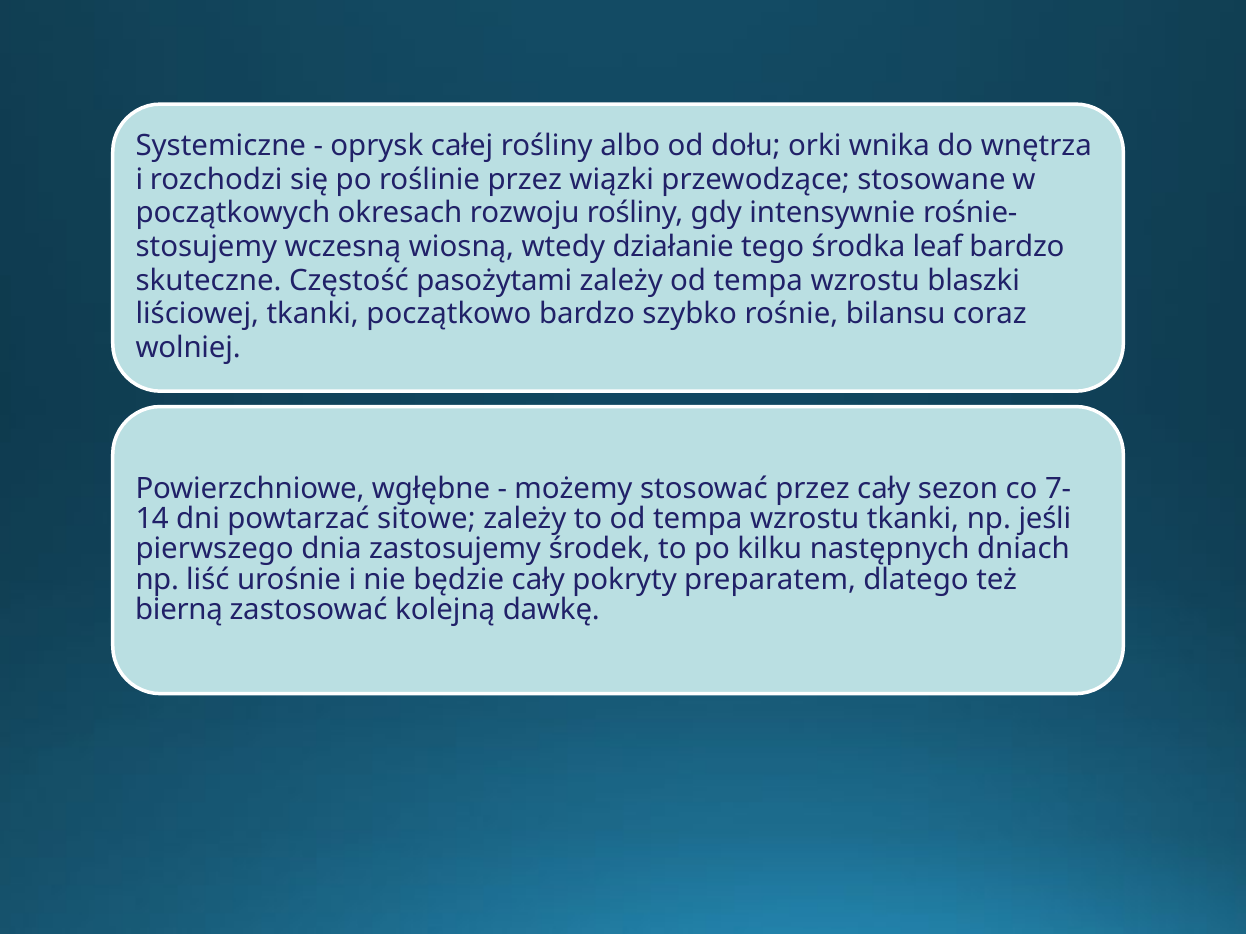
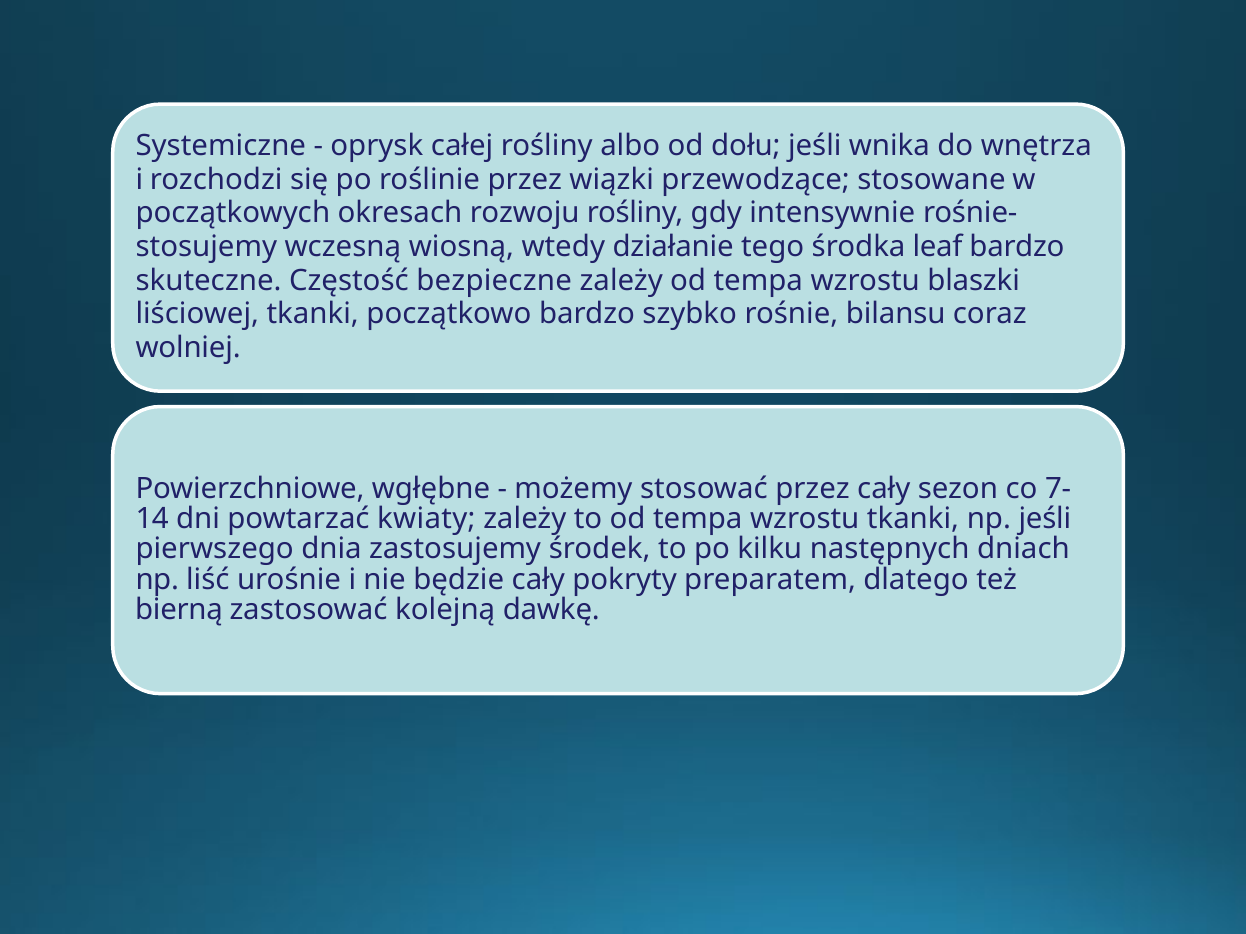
dołu orki: orki -> jeśli
pasożytami: pasożytami -> bezpieczne
sitowe: sitowe -> kwiaty
